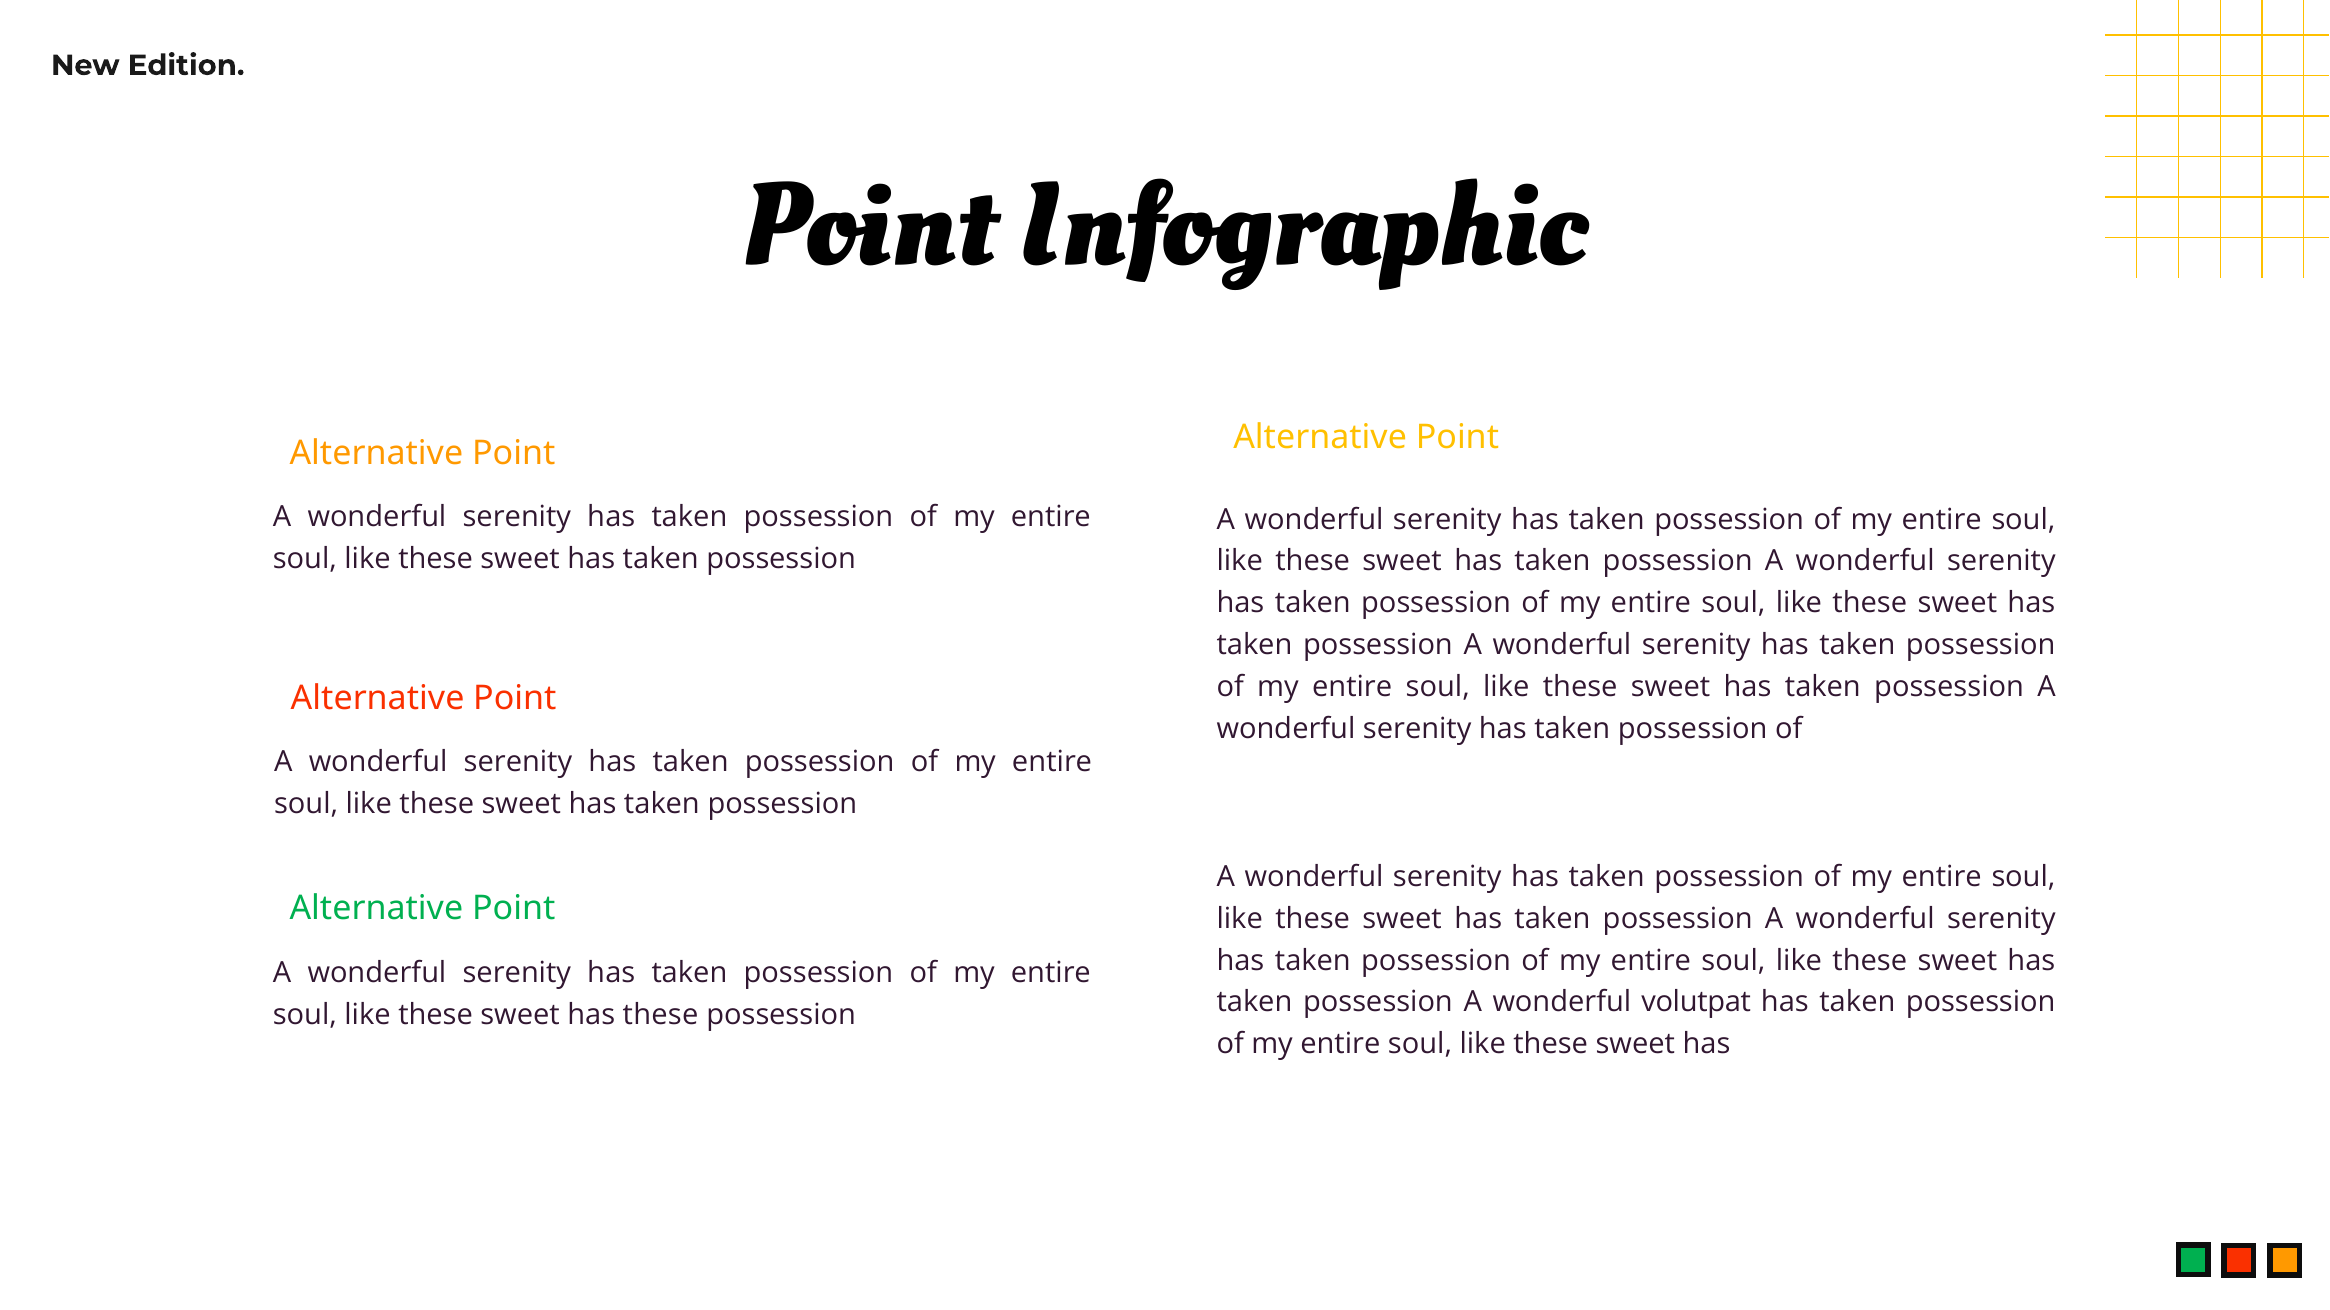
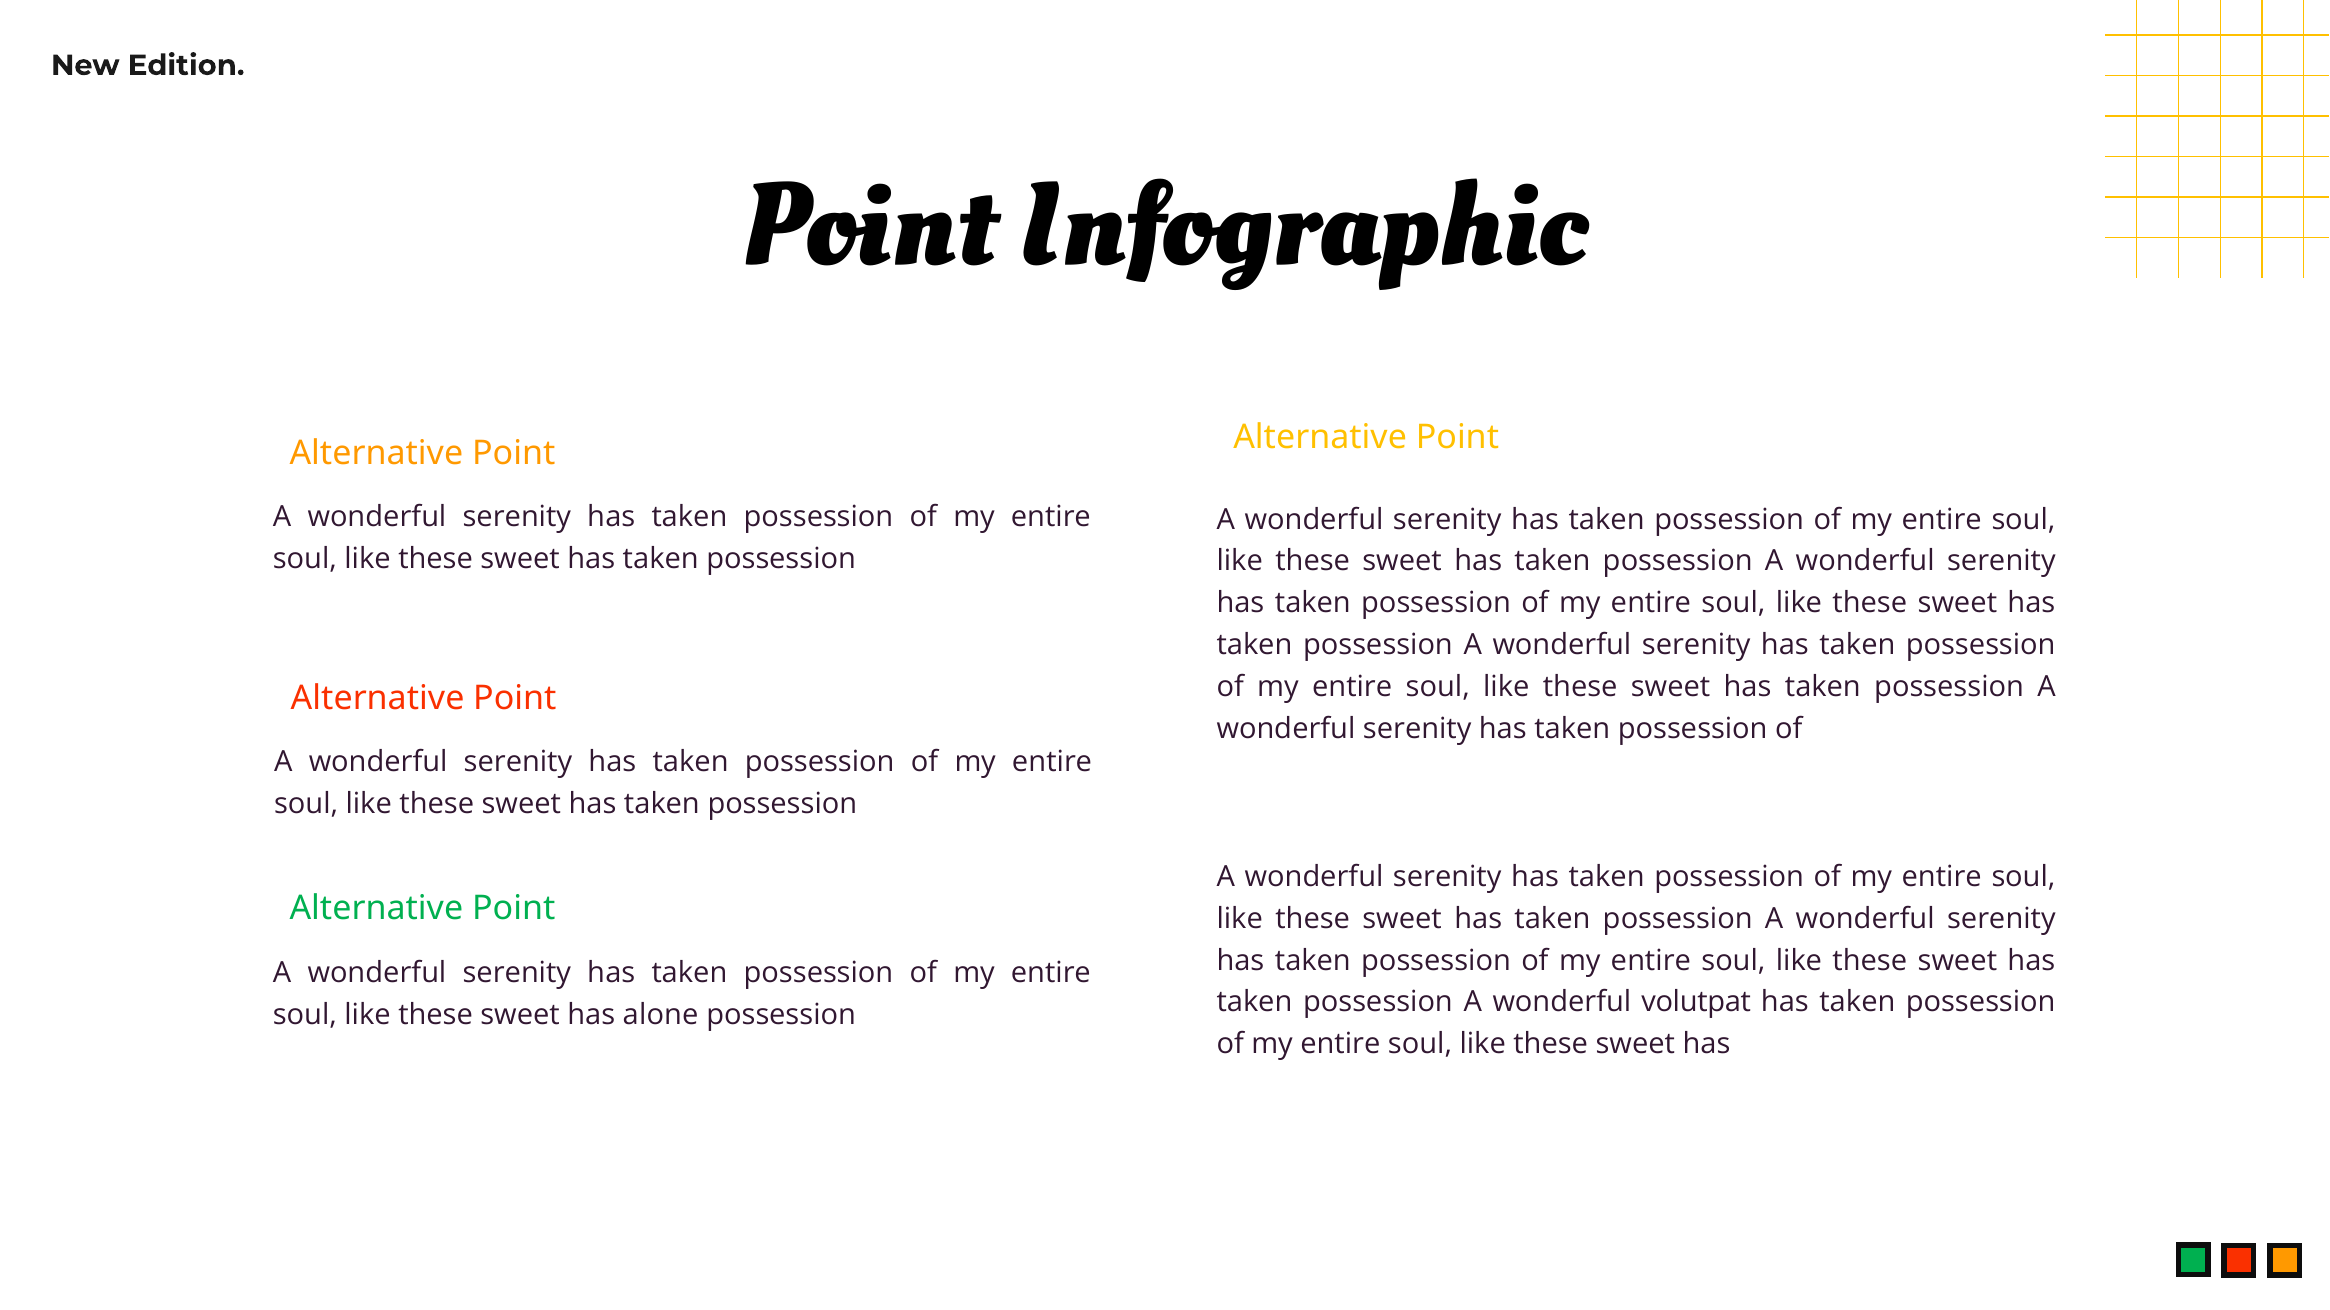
has these: these -> alone
